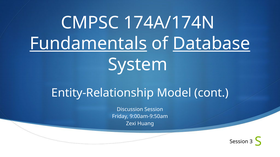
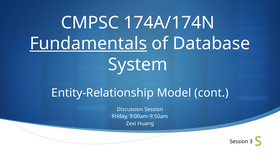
Database underline: present -> none
